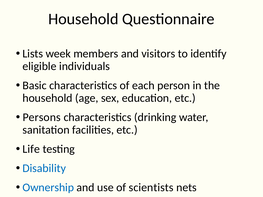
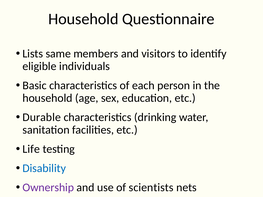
week: week -> same
Persons: Persons -> Durable
Ownership colour: blue -> purple
